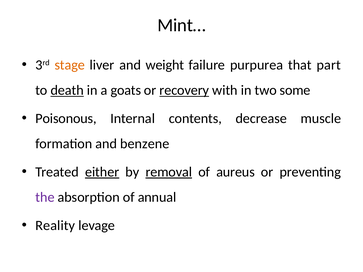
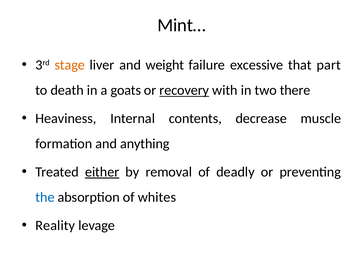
purpurea: purpurea -> excessive
death underline: present -> none
some: some -> there
Poisonous: Poisonous -> Heaviness
benzene: benzene -> anything
removal underline: present -> none
aureus: aureus -> deadly
the colour: purple -> blue
annual: annual -> whites
